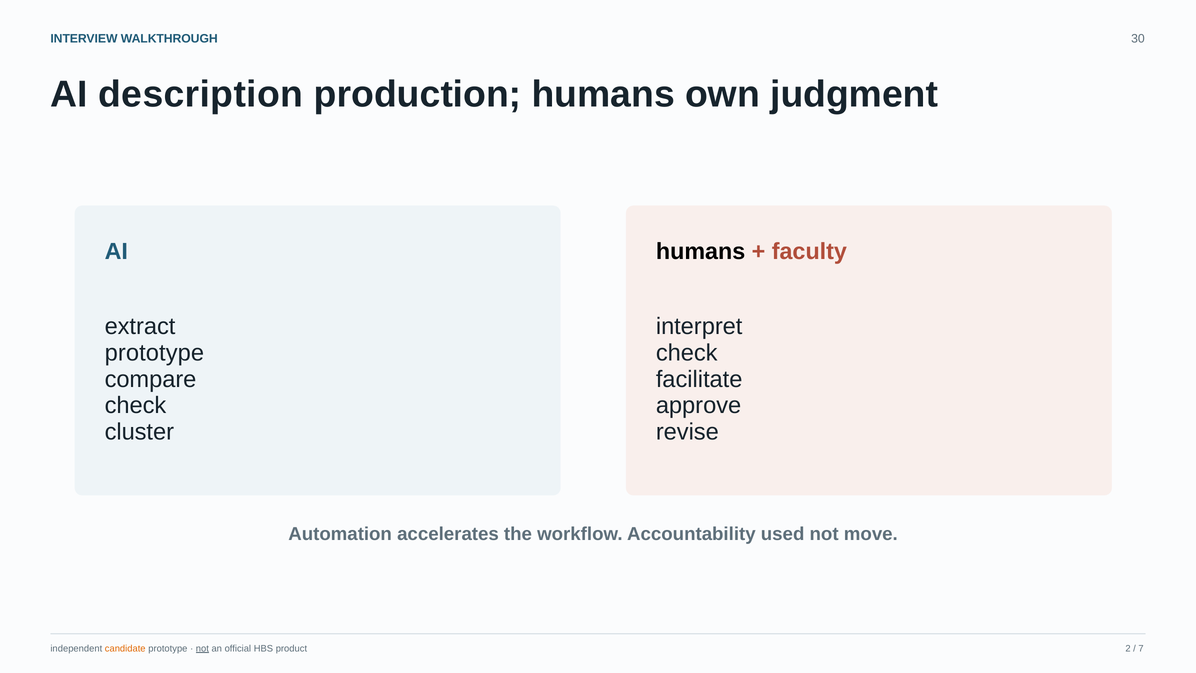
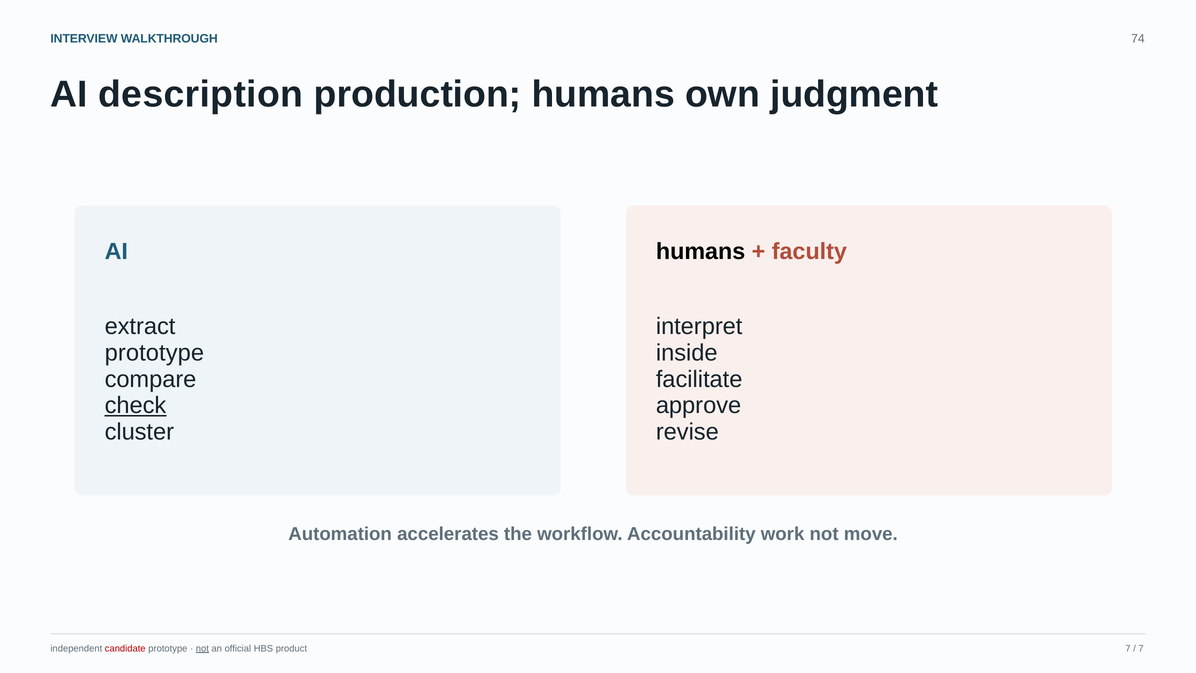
30: 30 -> 74
check at (687, 353): check -> inside
check at (135, 405) underline: none -> present
used: used -> work
candidate colour: orange -> red
product 2: 2 -> 7
